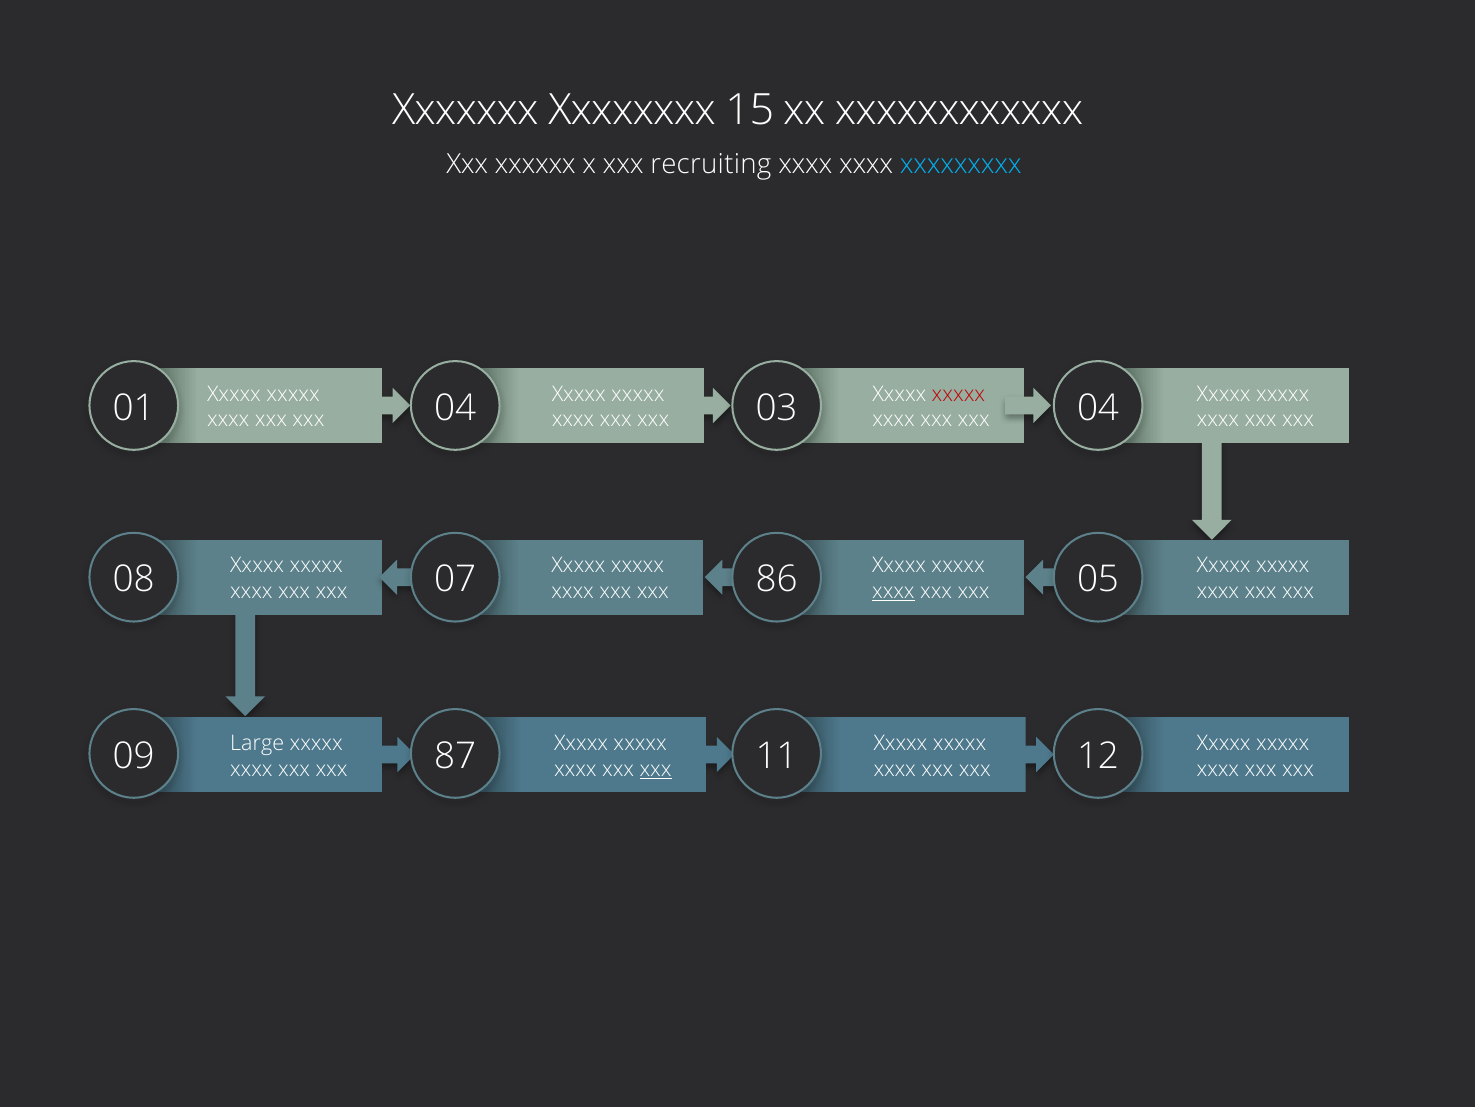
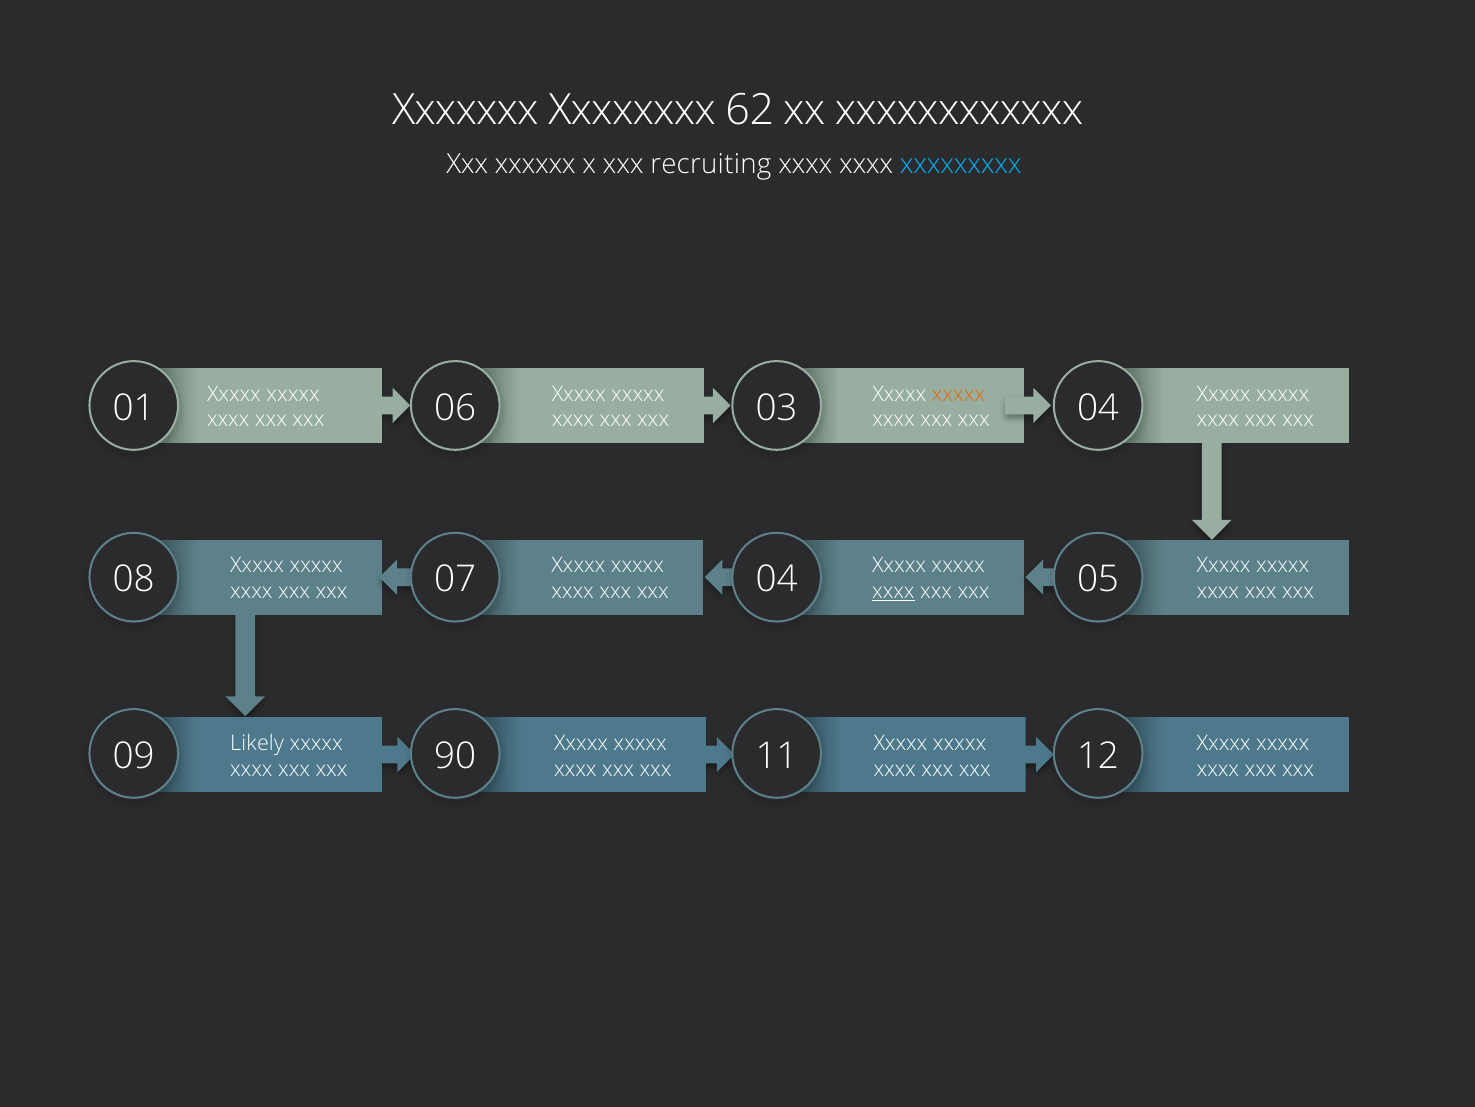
15: 15 -> 62
xxxxx at (958, 394) colour: red -> orange
01 04: 04 -> 06
07 86: 86 -> 04
Large: Large -> Likely
87: 87 -> 90
xxx at (656, 768) underline: present -> none
